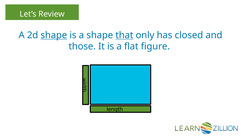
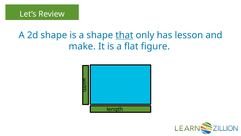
shape at (54, 35) underline: present -> none
closed: closed -> lesson
those: those -> make
